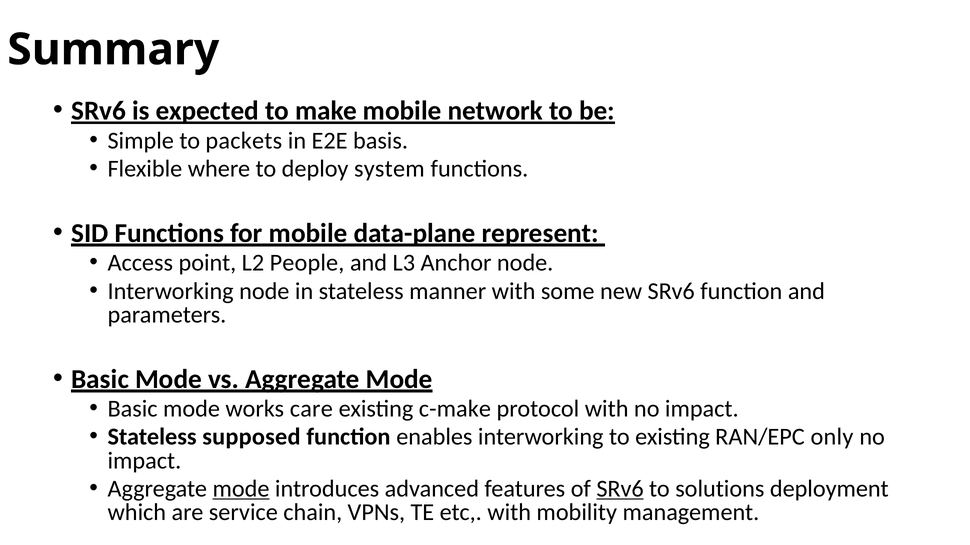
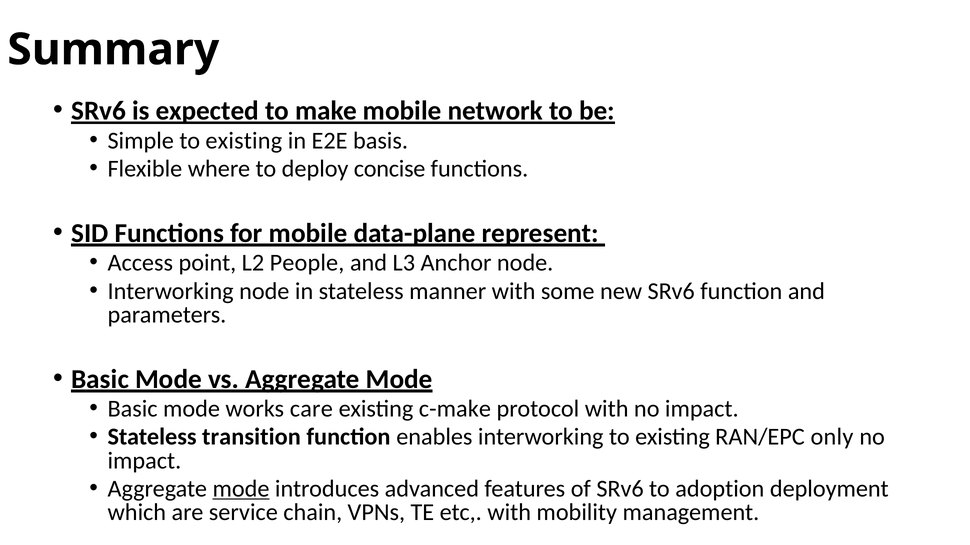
Simple to packets: packets -> existing
system: system -> concise
supposed: supposed -> transition
SRv6 at (620, 489) underline: present -> none
solutions: solutions -> adoption
